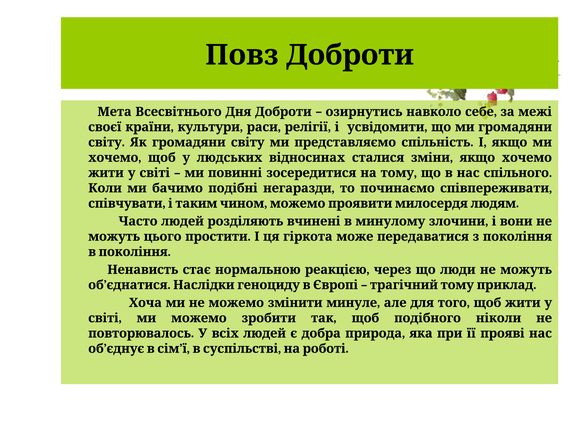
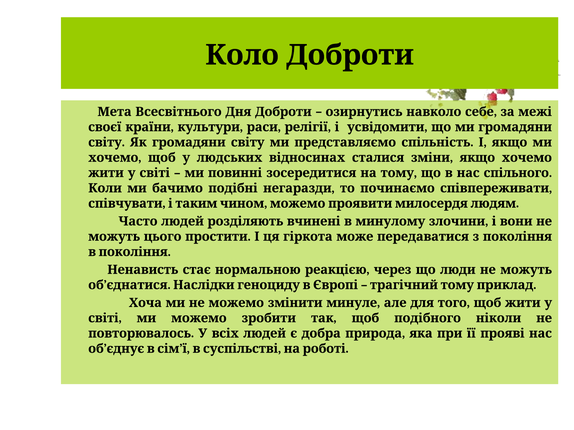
Повз: Повз -> Коло
